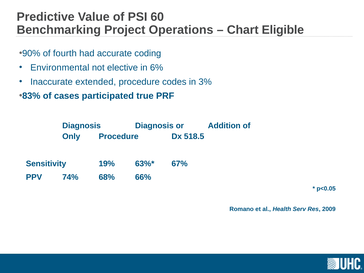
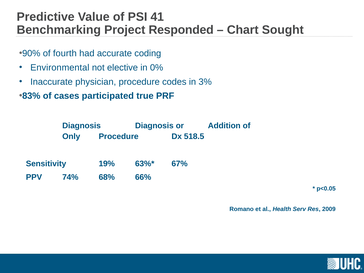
60: 60 -> 41
Operations: Operations -> Responded
Eligible: Eligible -> Sought
6%: 6% -> 0%
extended: extended -> physician
